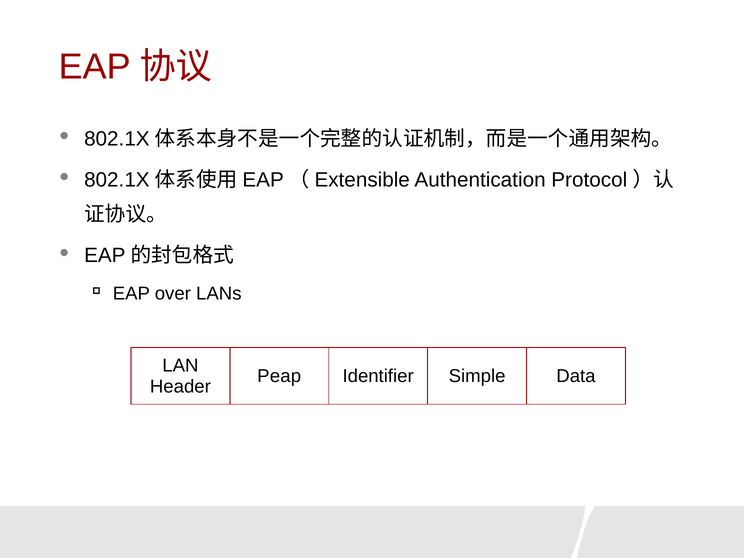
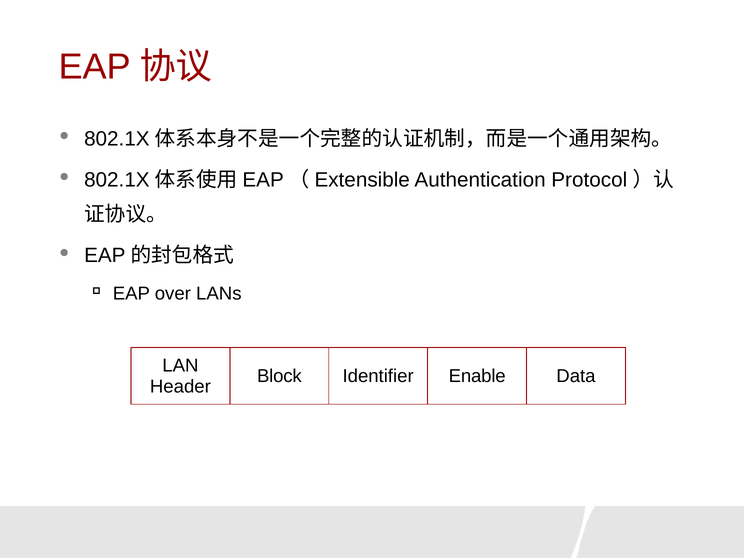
Peap: Peap -> Block
Simple: Simple -> Enable
